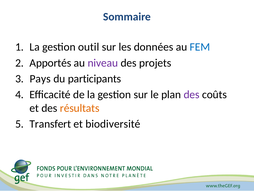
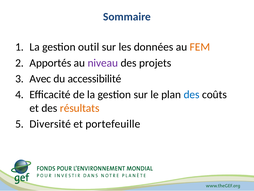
FEM colour: blue -> orange
Pays: Pays -> Avec
participants: participants -> accessibilité
des at (192, 94) colour: purple -> blue
Transfert: Transfert -> Diversité
biodiversité: biodiversité -> portefeuille
